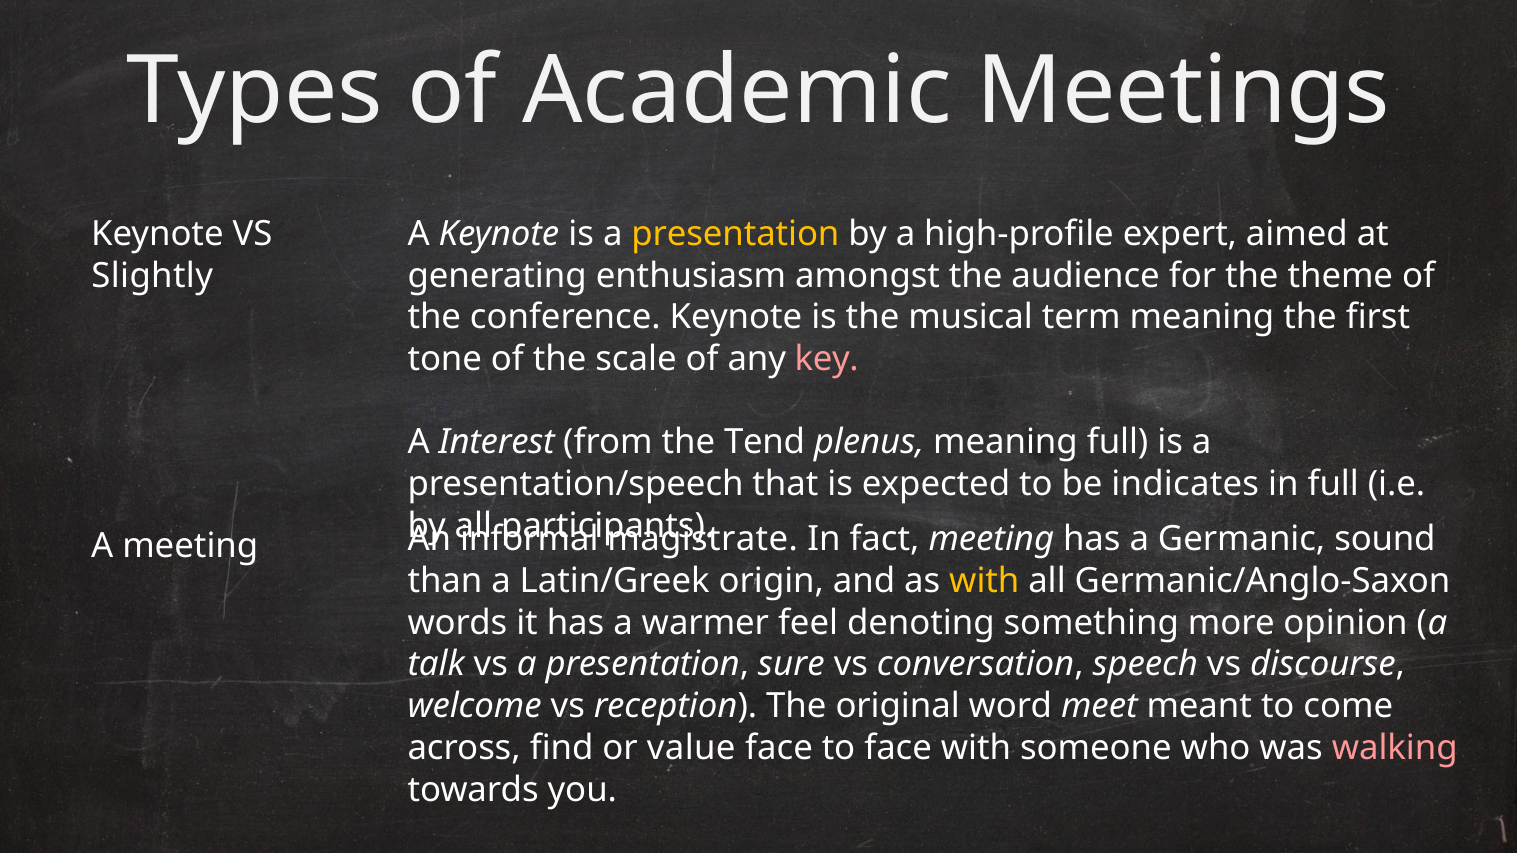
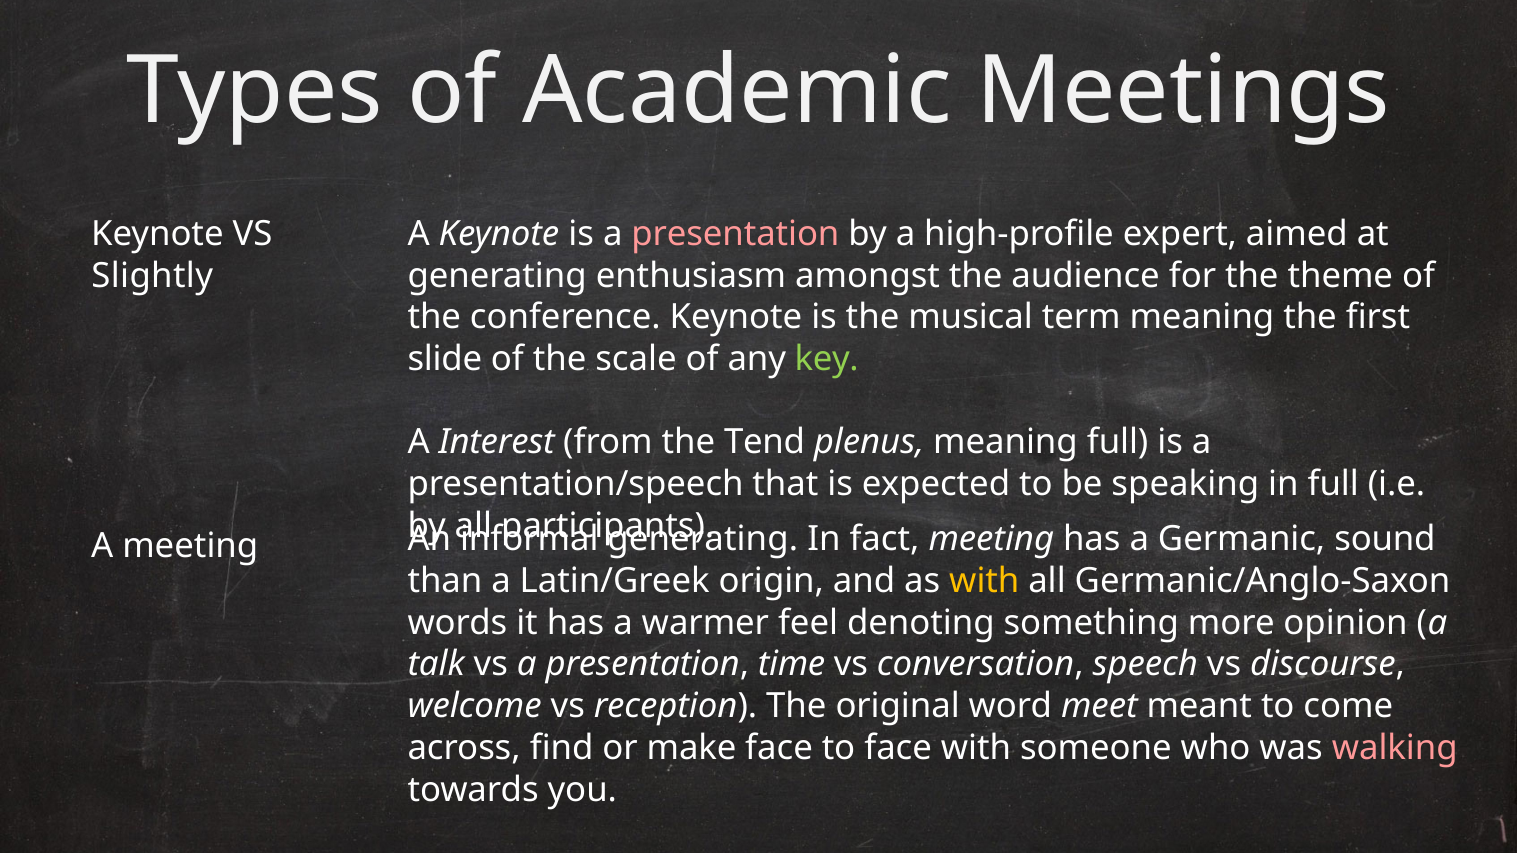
presentation at (735, 234) colour: yellow -> pink
tone: tone -> slide
key colour: pink -> light green
indicates: indicates -> speaking
magistrate at (703, 540): magistrate -> generating
sure: sure -> time
value: value -> make
